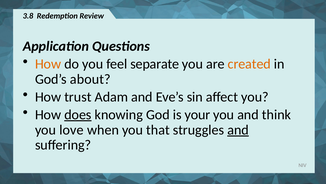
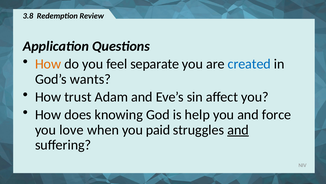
created colour: orange -> blue
about: about -> wants
does underline: present -> none
your: your -> help
think: think -> force
that: that -> paid
